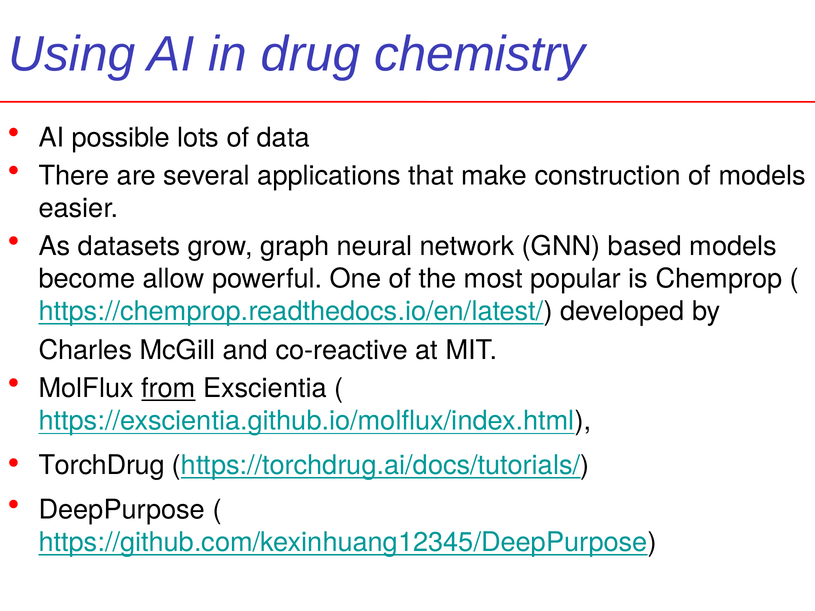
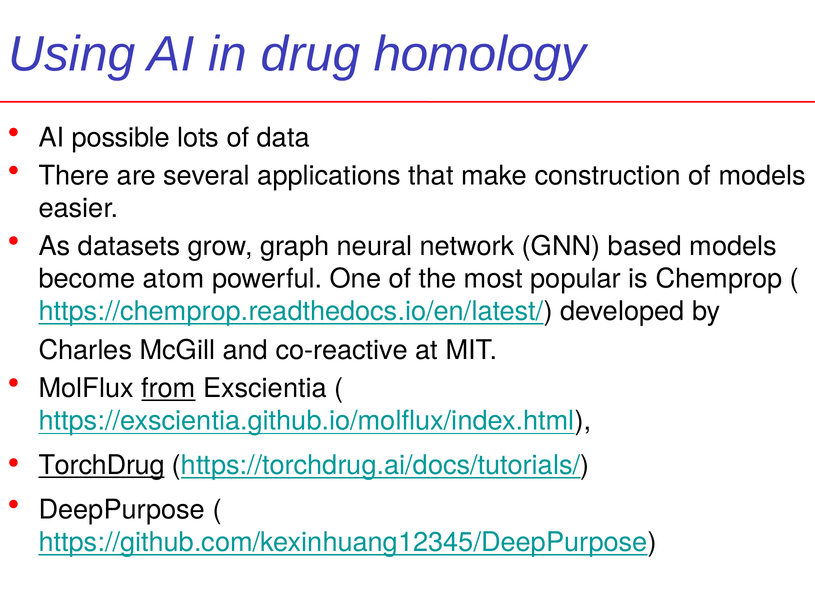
chemistry: chemistry -> homology
allow: allow -> atom
TorchDrug underline: none -> present
